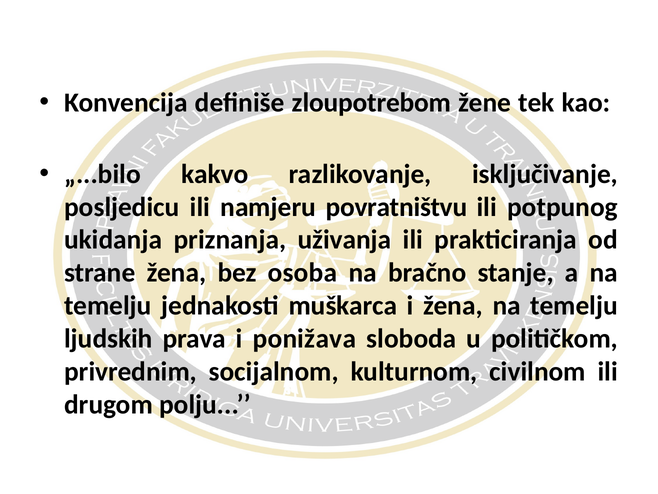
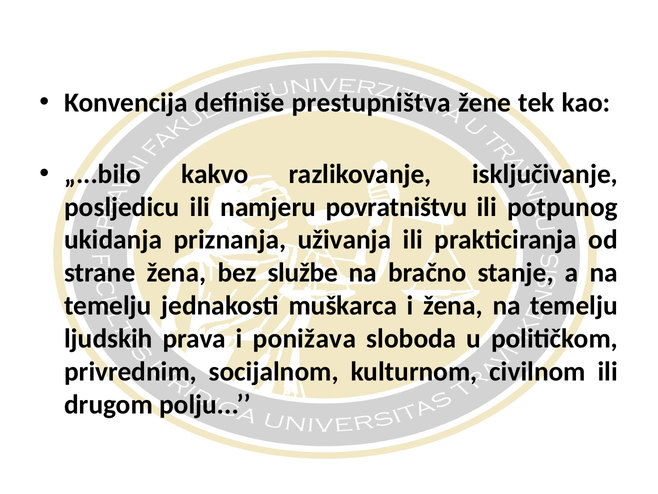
zloupotrebom: zloupotrebom -> prestupništva
osoba: osoba -> službe
